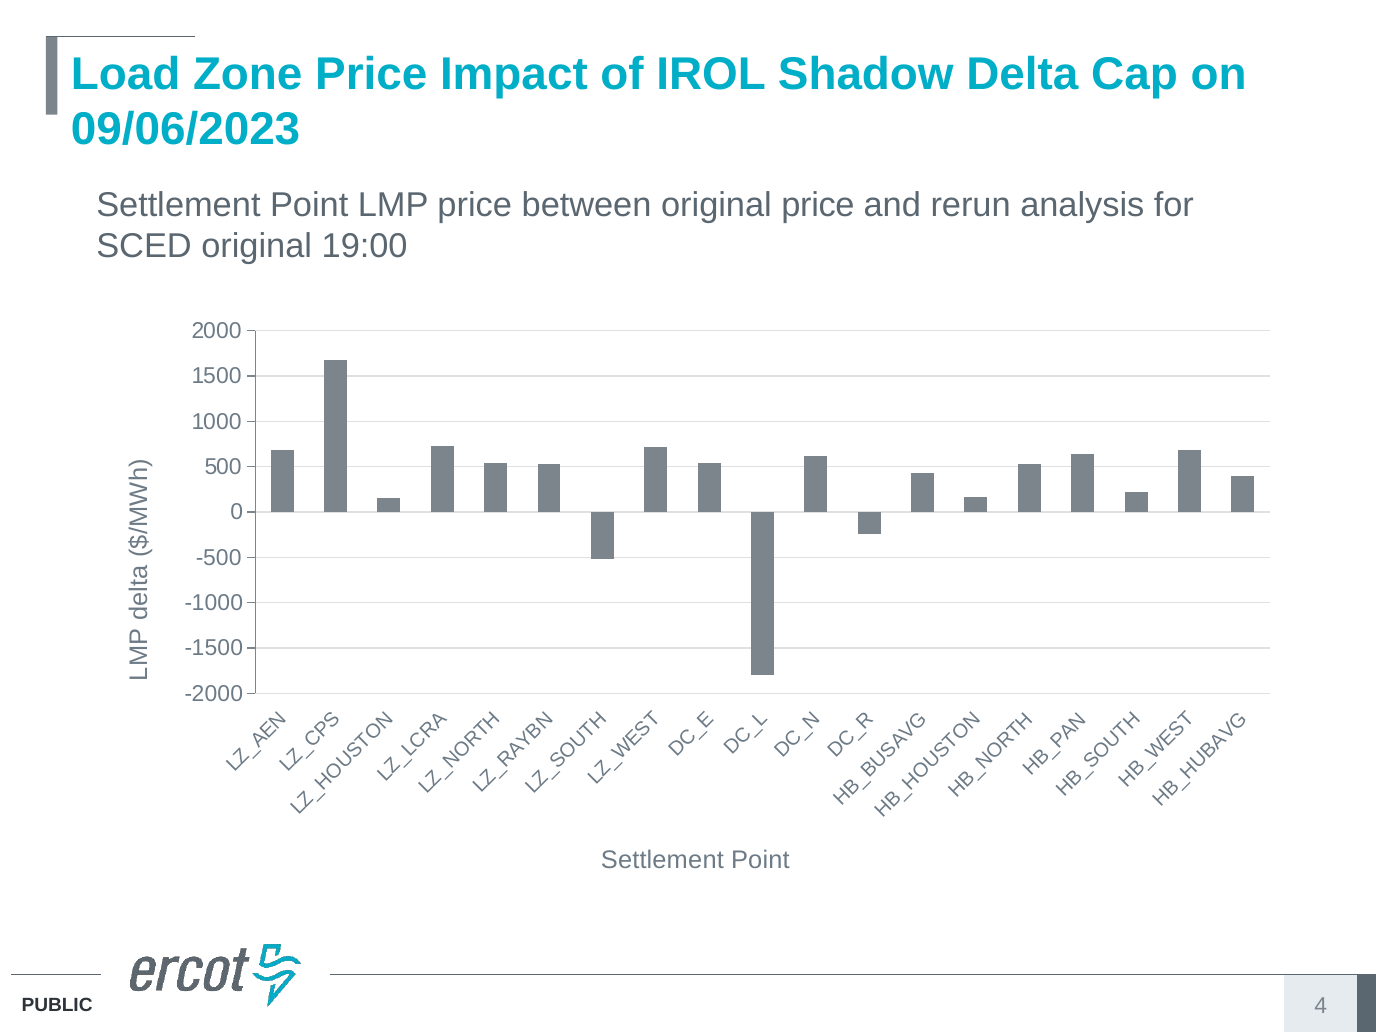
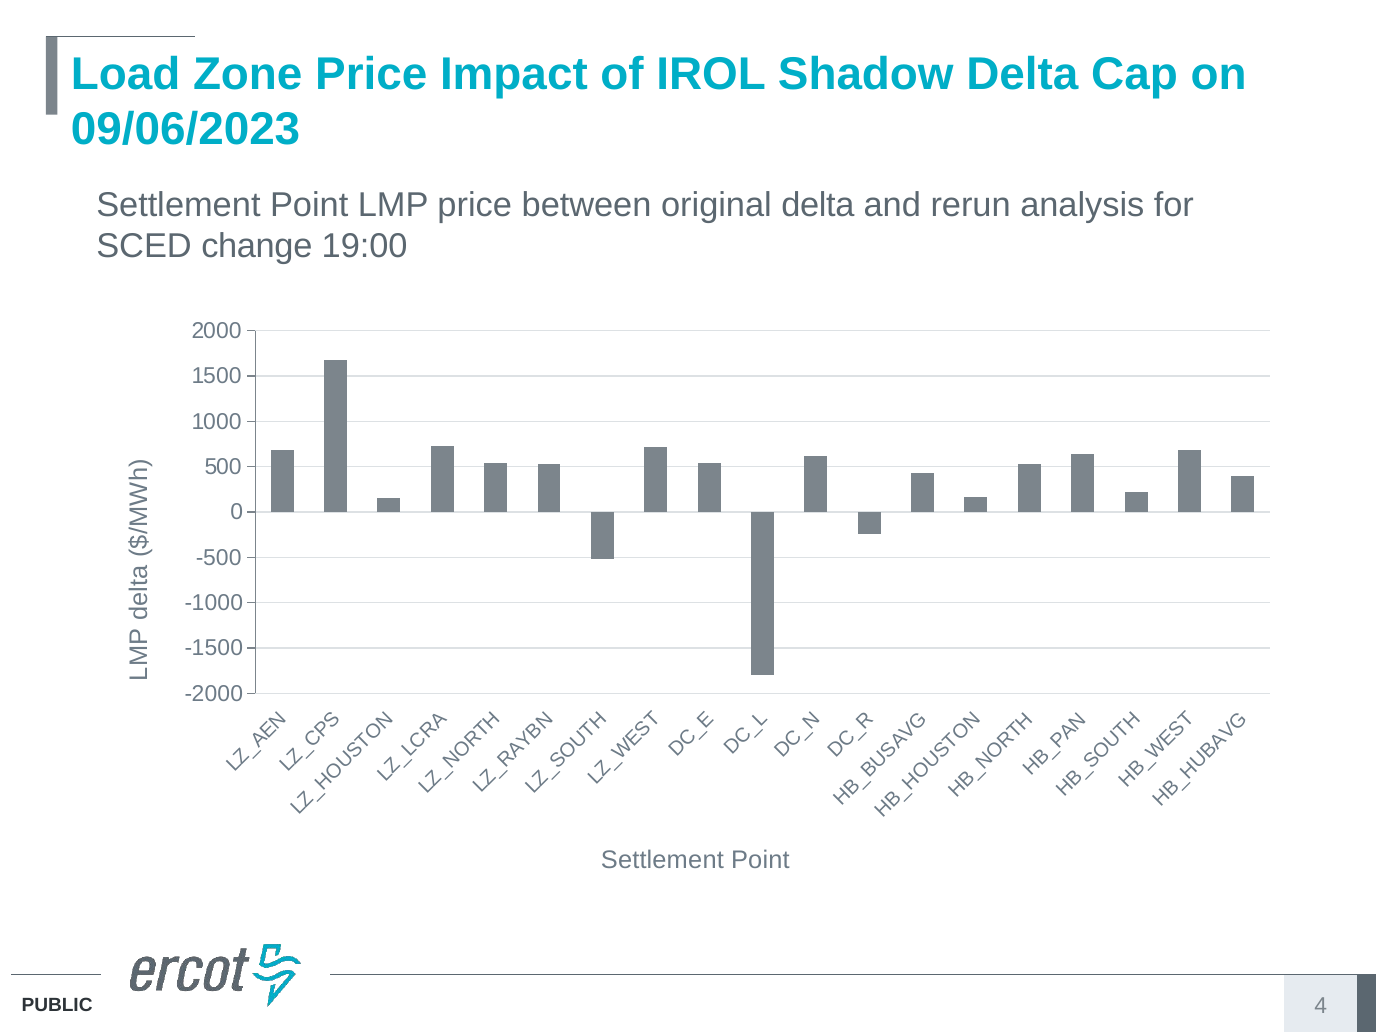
original price: price -> delta
SCED original: original -> change
